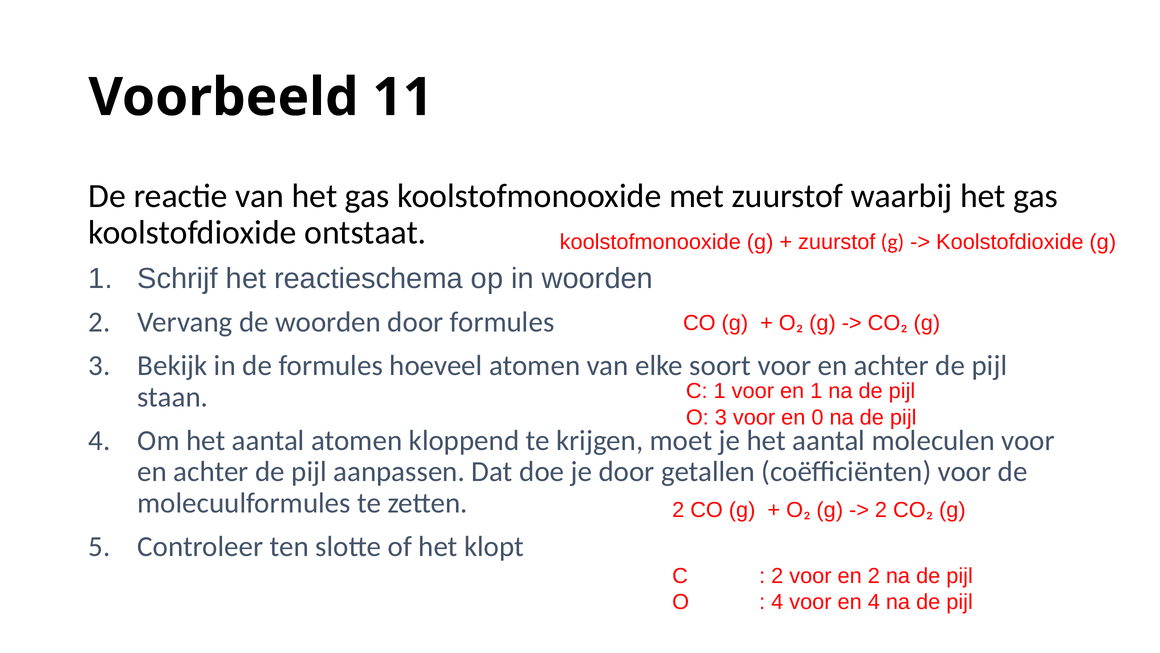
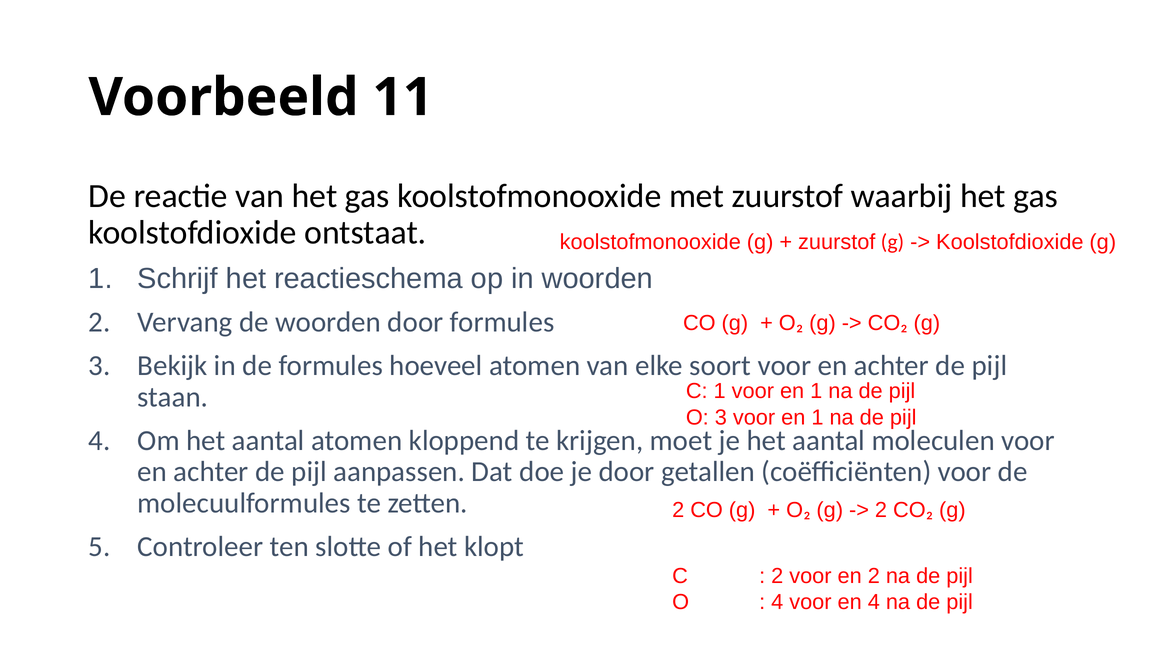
3 voor en 0: 0 -> 1
